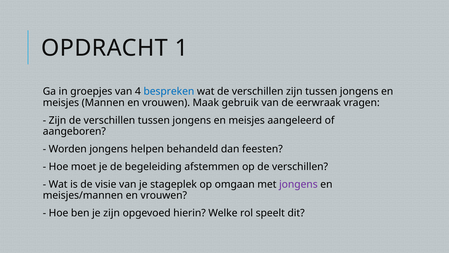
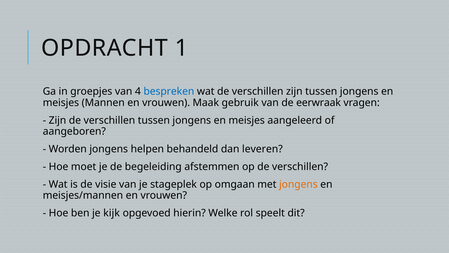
feesten: feesten -> leveren
jongens at (298, 184) colour: purple -> orange
je zijn: zijn -> kijk
